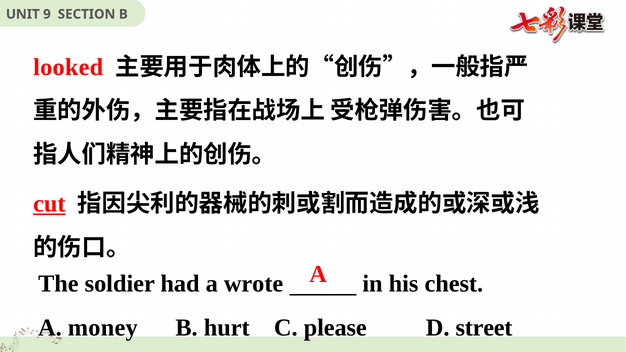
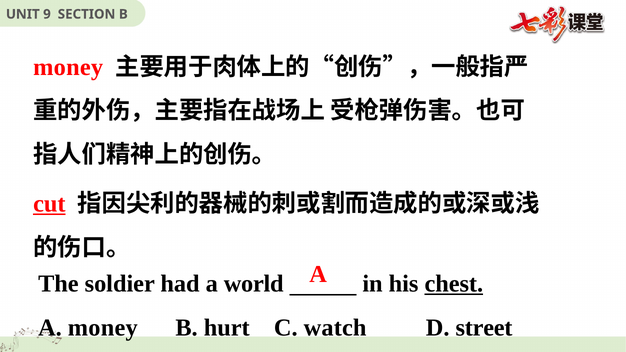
looked at (68, 67): looked -> money
wrote: wrote -> world
chest underline: none -> present
please: please -> watch
